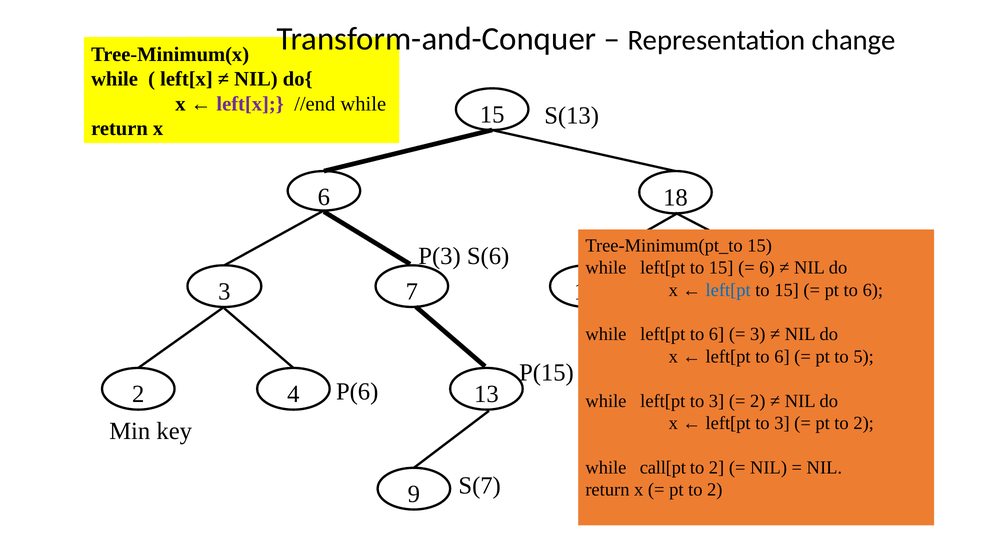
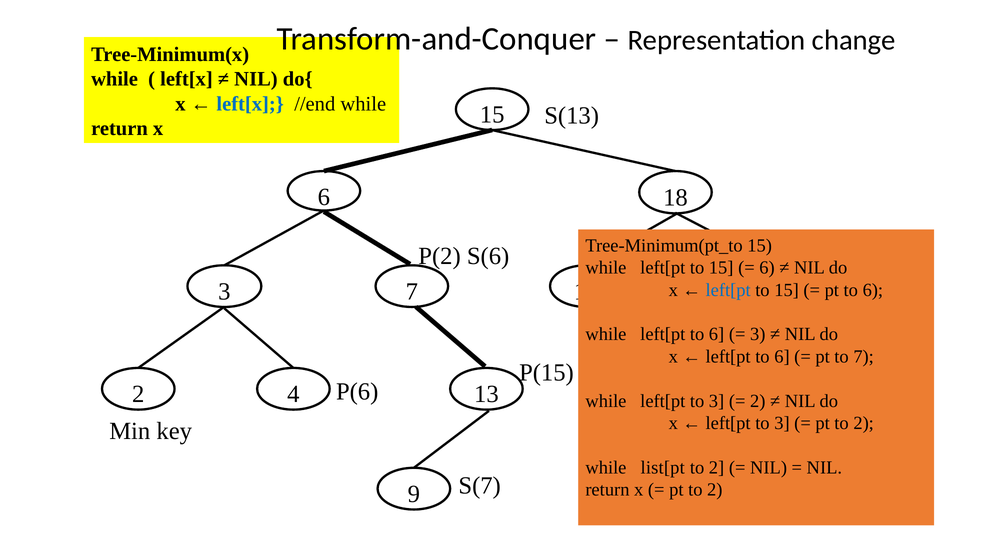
left[x at (250, 104) colour: purple -> blue
P(3: P(3 -> P(2
to 5: 5 -> 7
call[pt: call[pt -> list[pt
